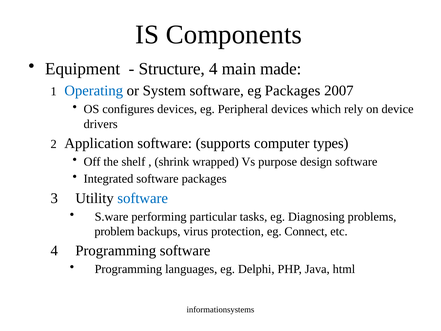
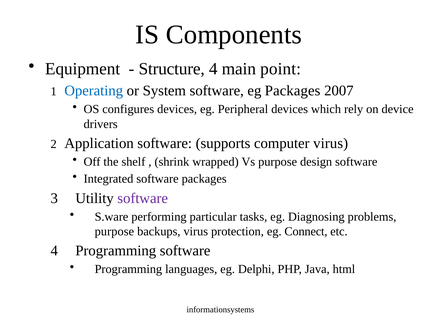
made: made -> point
computer types: types -> virus
software at (143, 198) colour: blue -> purple
problem at (114, 231): problem -> purpose
